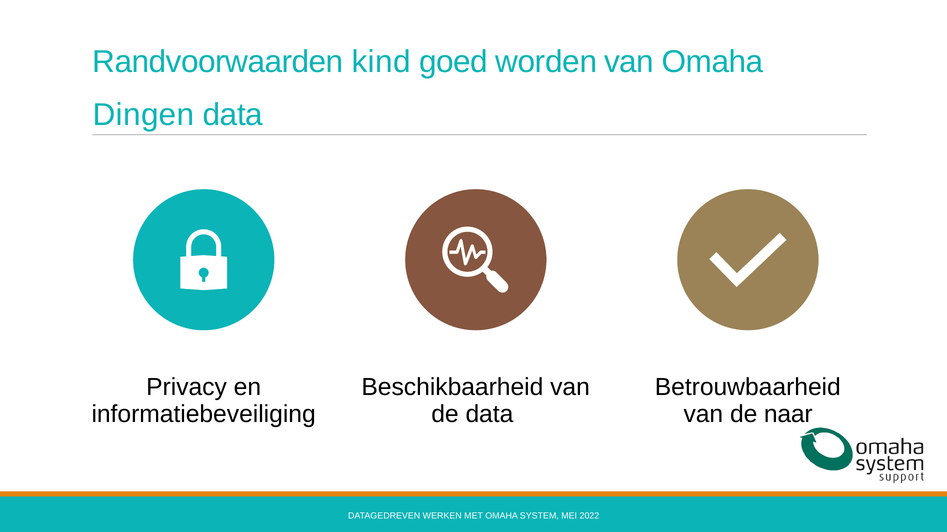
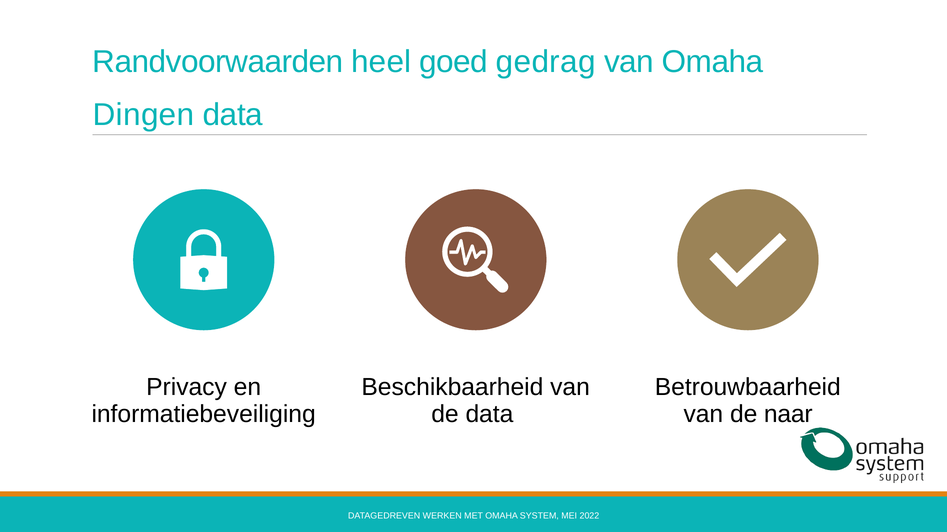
kind: kind -> heel
worden: worden -> gedrag
